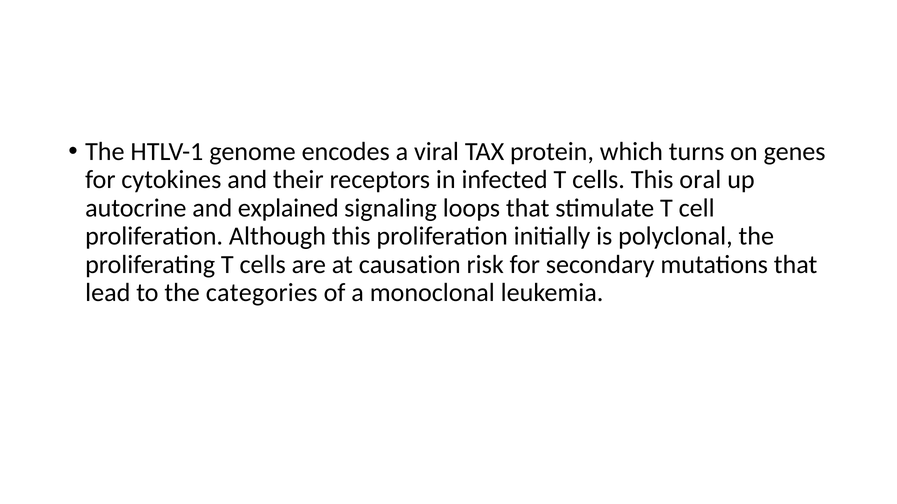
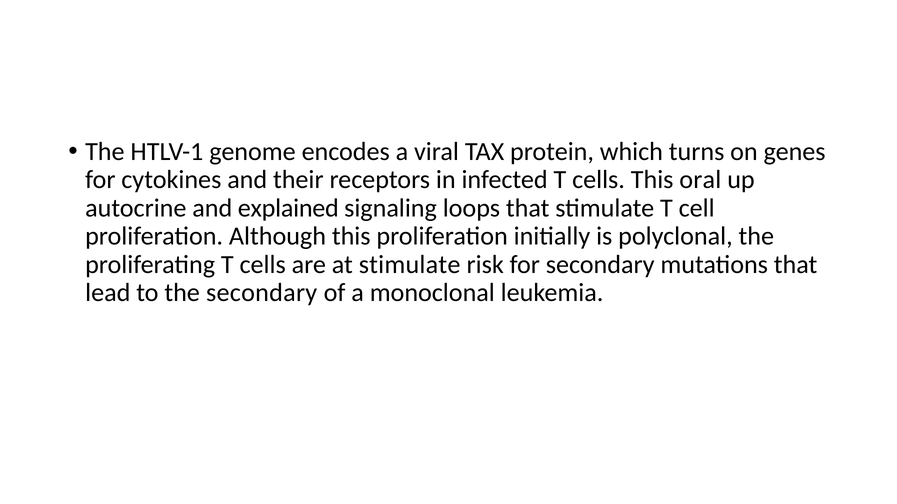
at causation: causation -> stimulate
the categories: categories -> secondary
